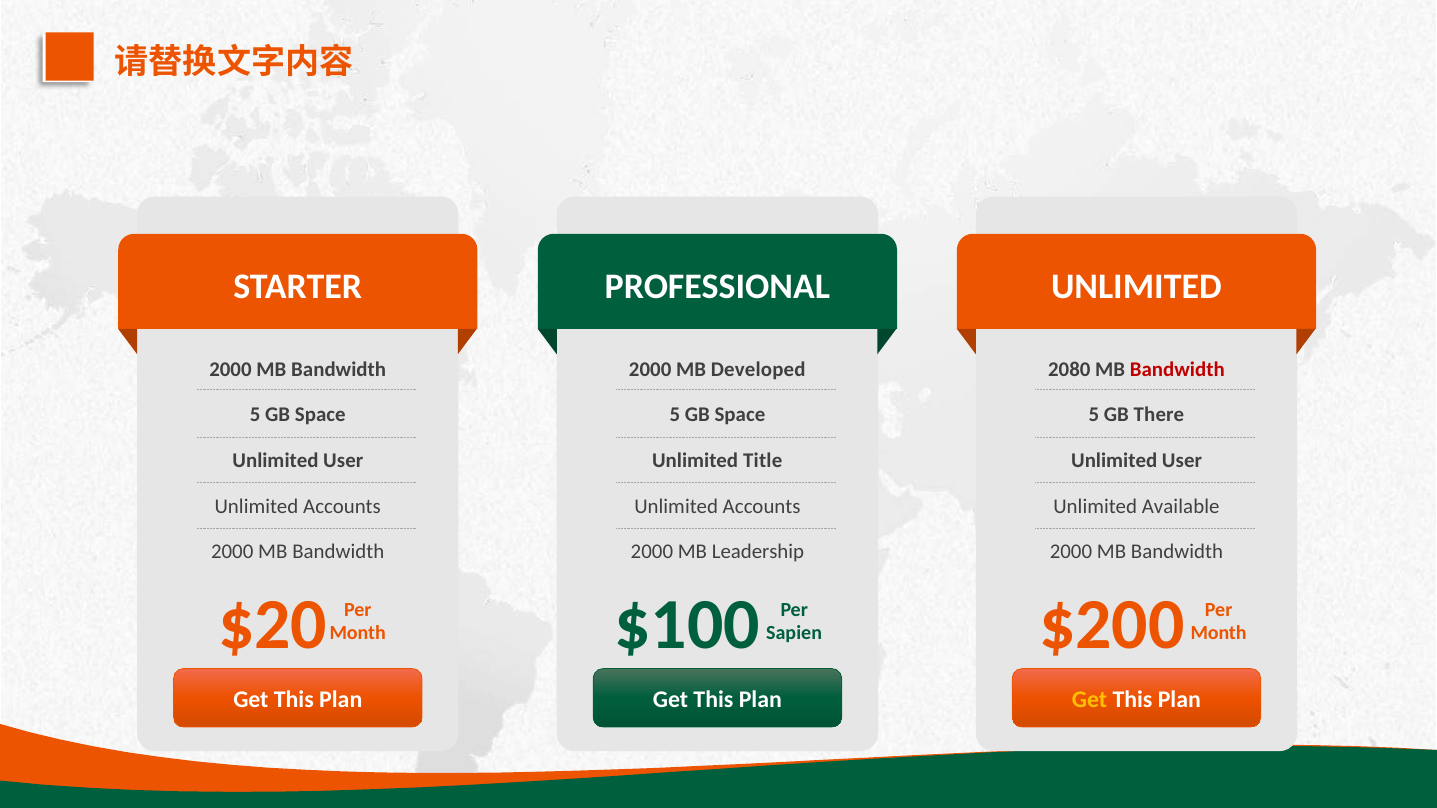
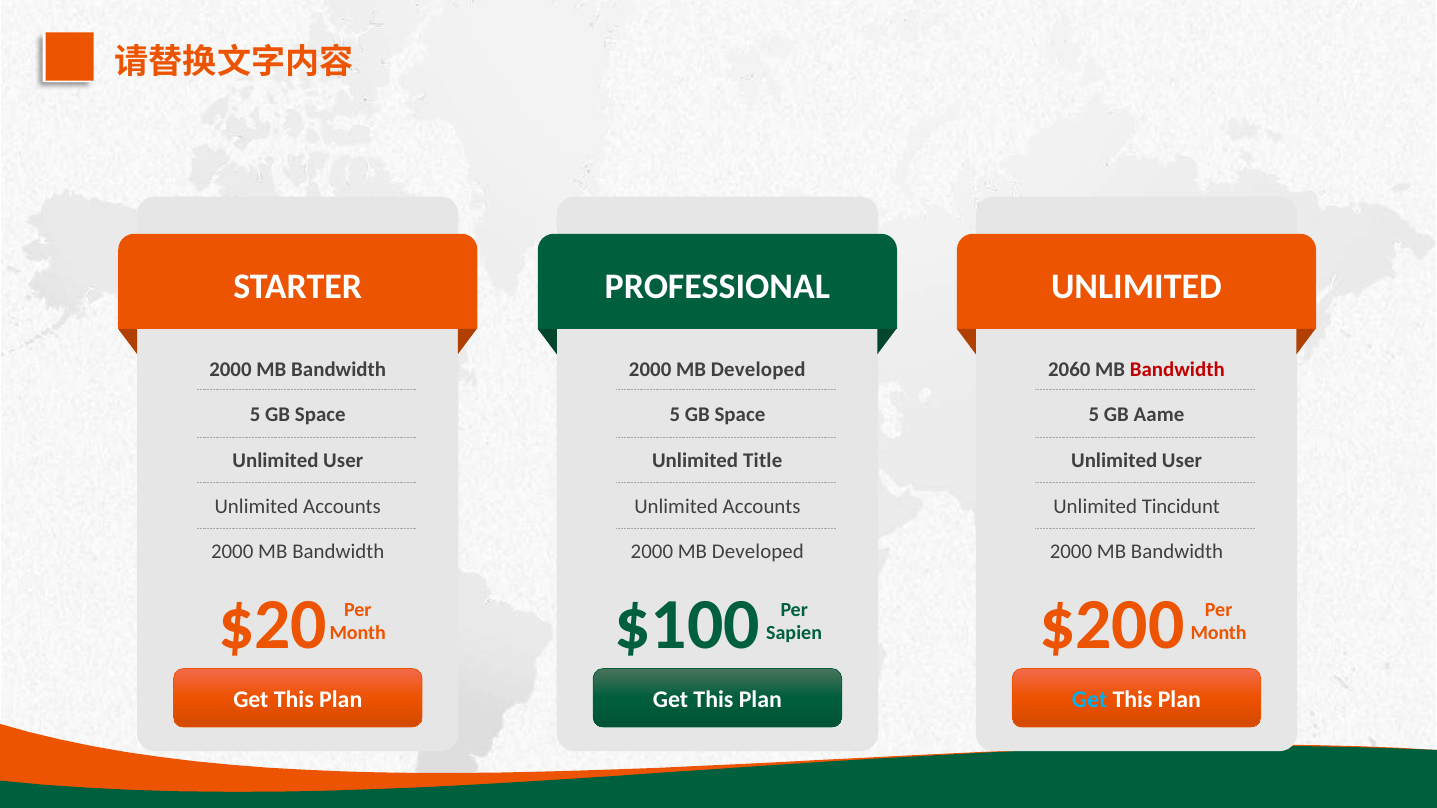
2080: 2080 -> 2060
There: There -> Aame
Available: Available -> Tincidunt
Leadership at (758, 552): Leadership -> Developed
Get at (1090, 700) colour: yellow -> light blue
